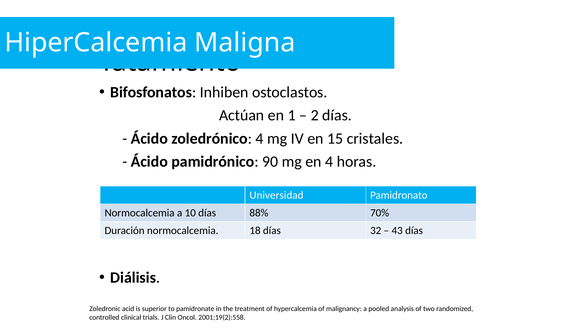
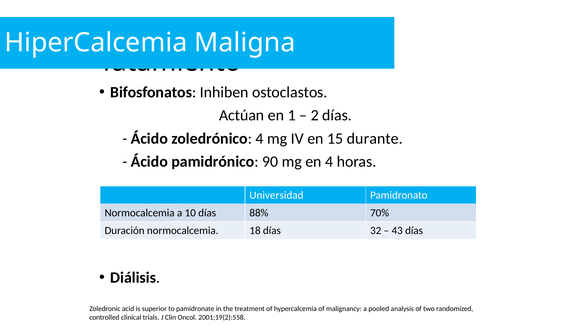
cristales: cristales -> durante
